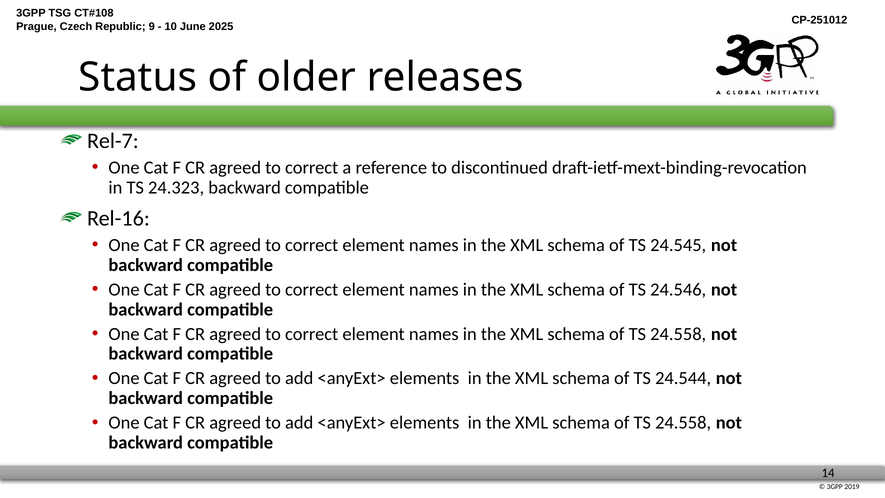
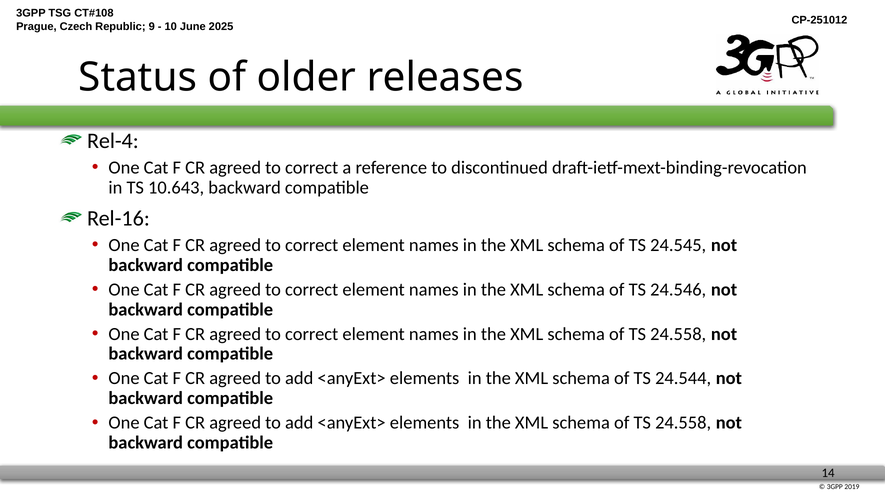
Rel-7: Rel-7 -> Rel-4
24.323: 24.323 -> 10.643
